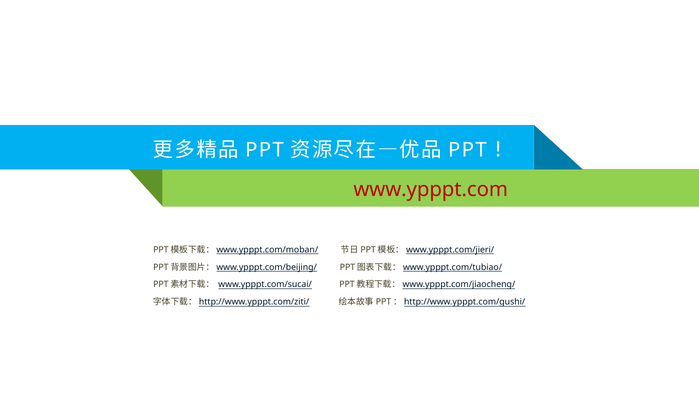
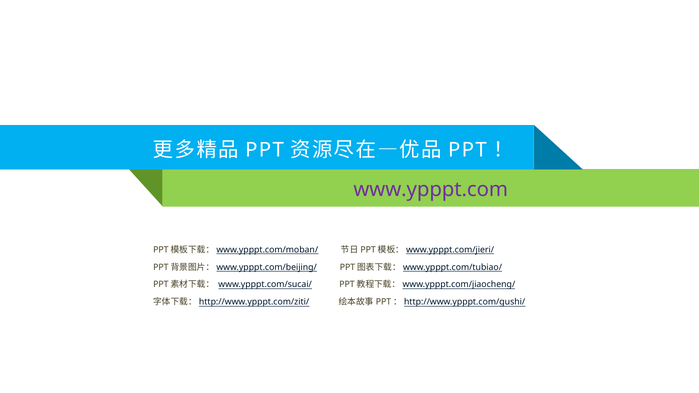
www.ypppt.com colour: red -> purple
